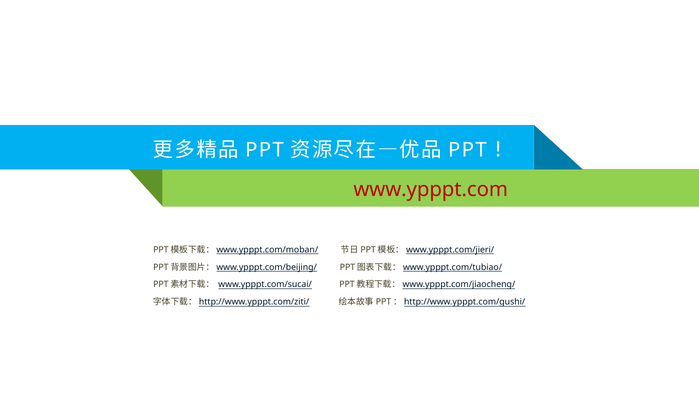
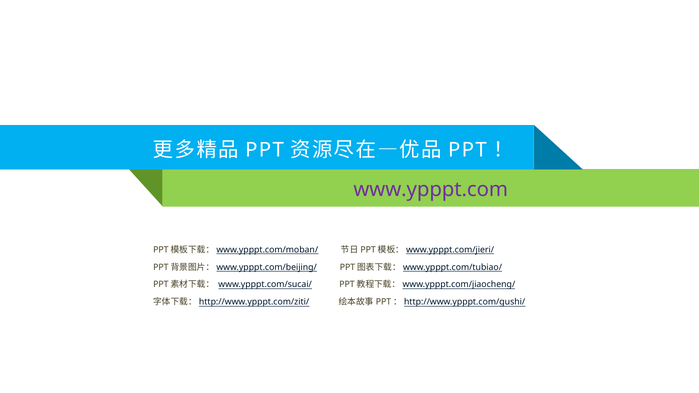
www.ypppt.com colour: red -> purple
